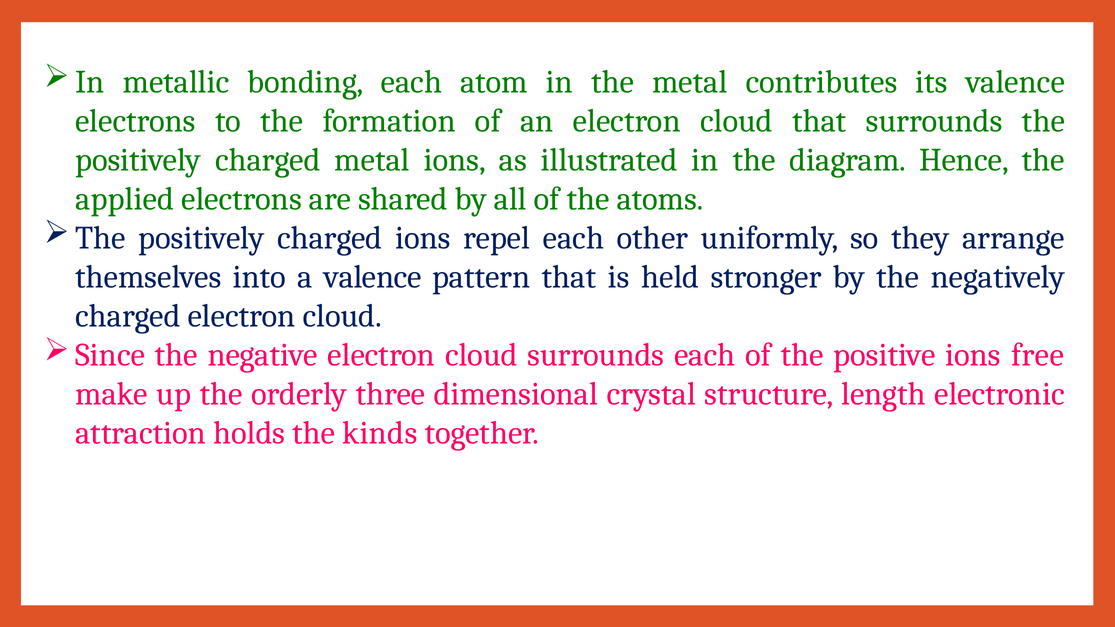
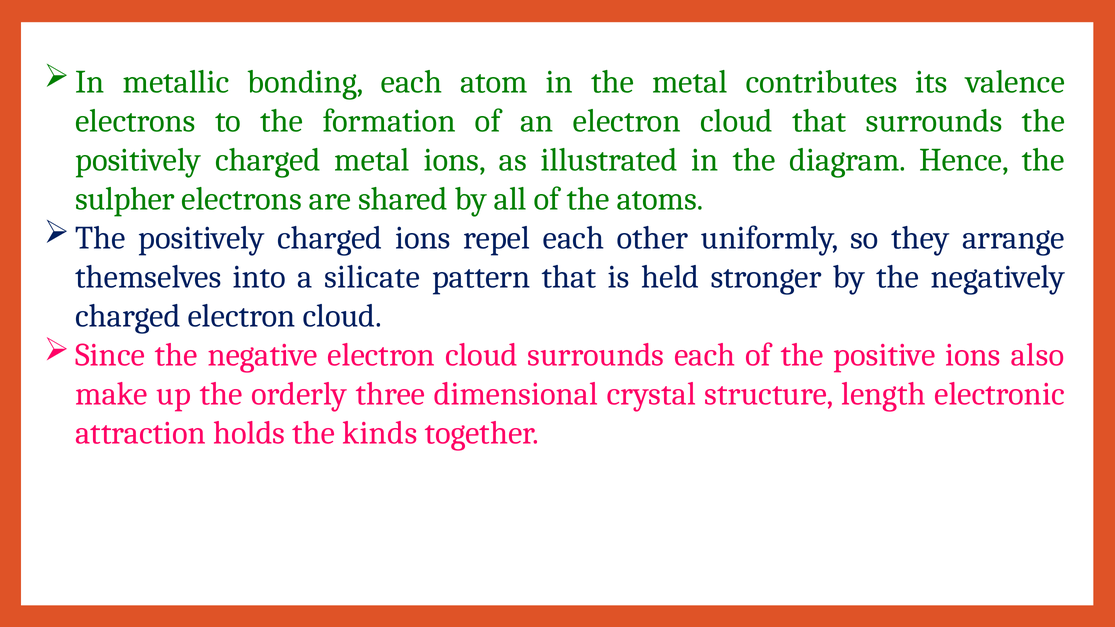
applied: applied -> sulpher
a valence: valence -> silicate
free: free -> also
